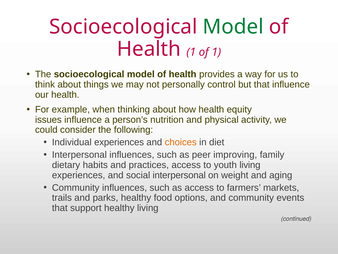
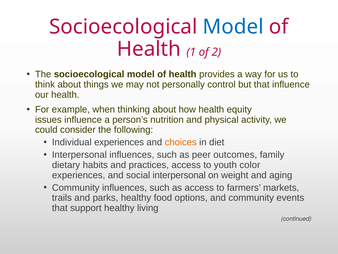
Model at (233, 27) colour: green -> blue
of 1: 1 -> 2
improving: improving -> outcomes
youth living: living -> color
